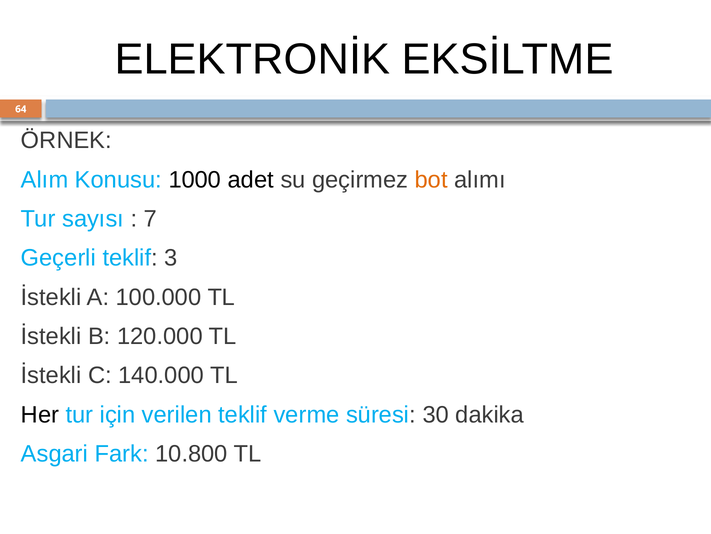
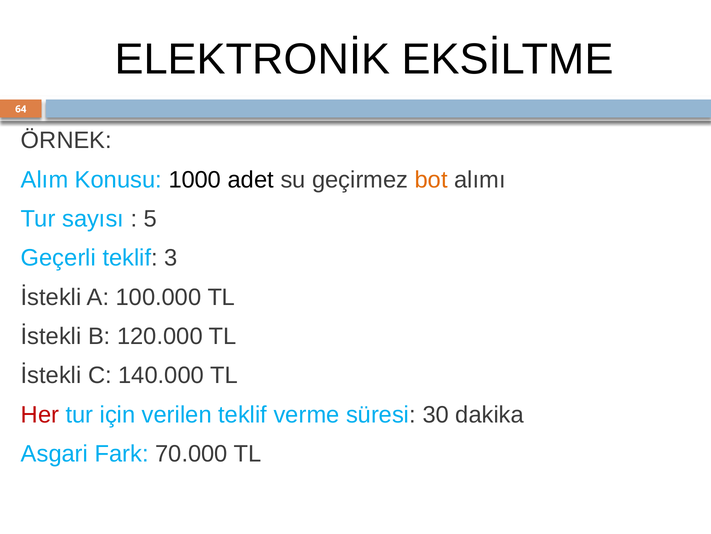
7: 7 -> 5
Her colour: black -> red
10.800: 10.800 -> 70.000
